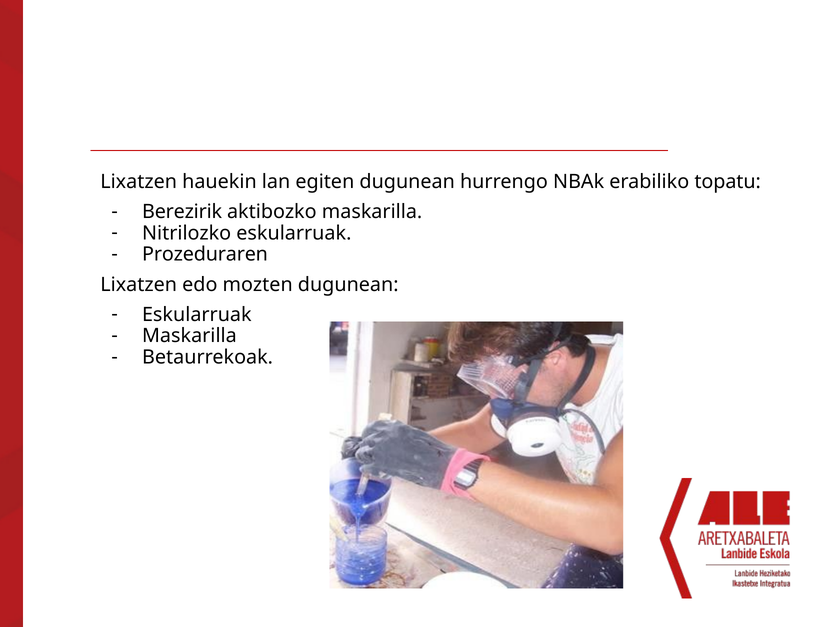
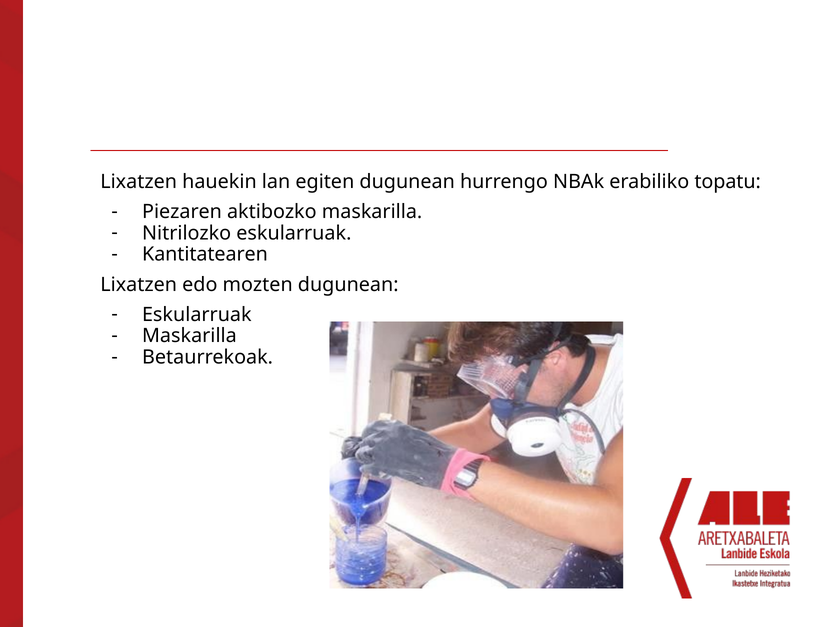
Berezirik: Berezirik -> Piezaren
Prozeduraren: Prozeduraren -> Kantitatearen
